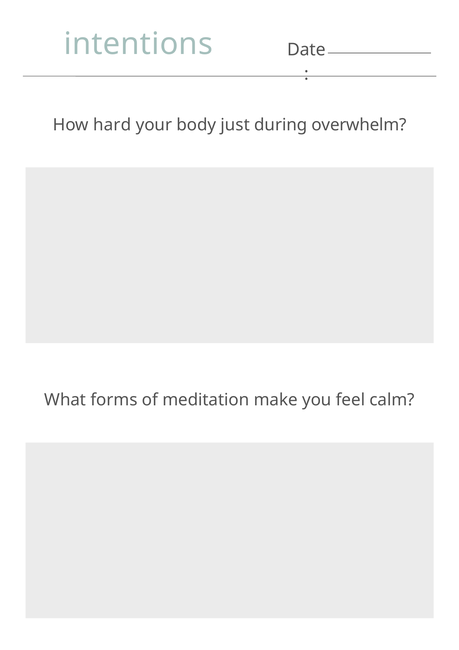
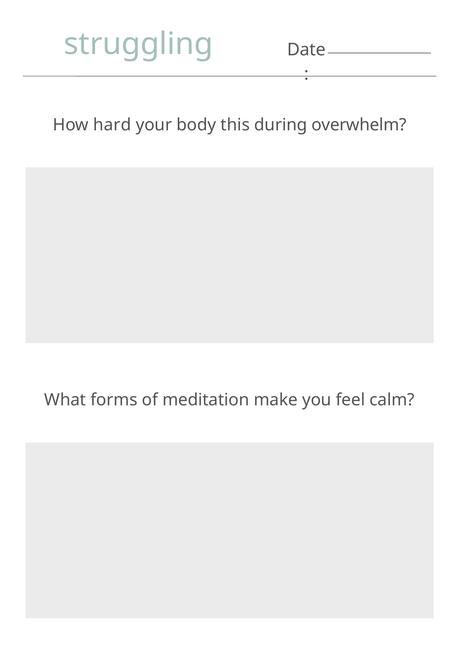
intentions: intentions -> struggling
just: just -> this
